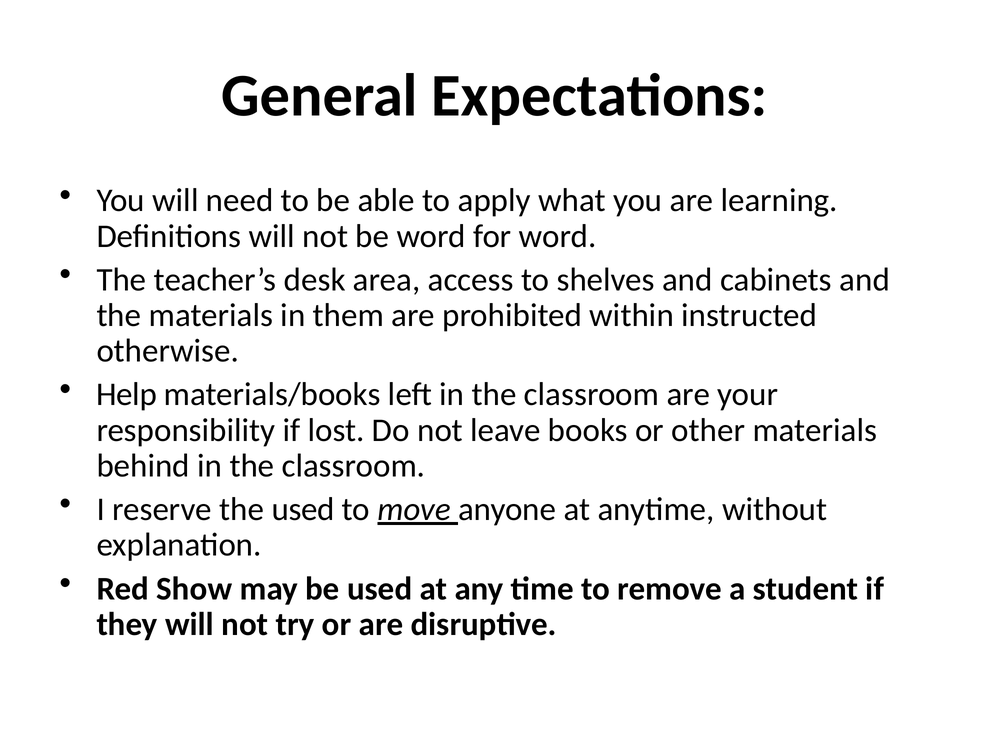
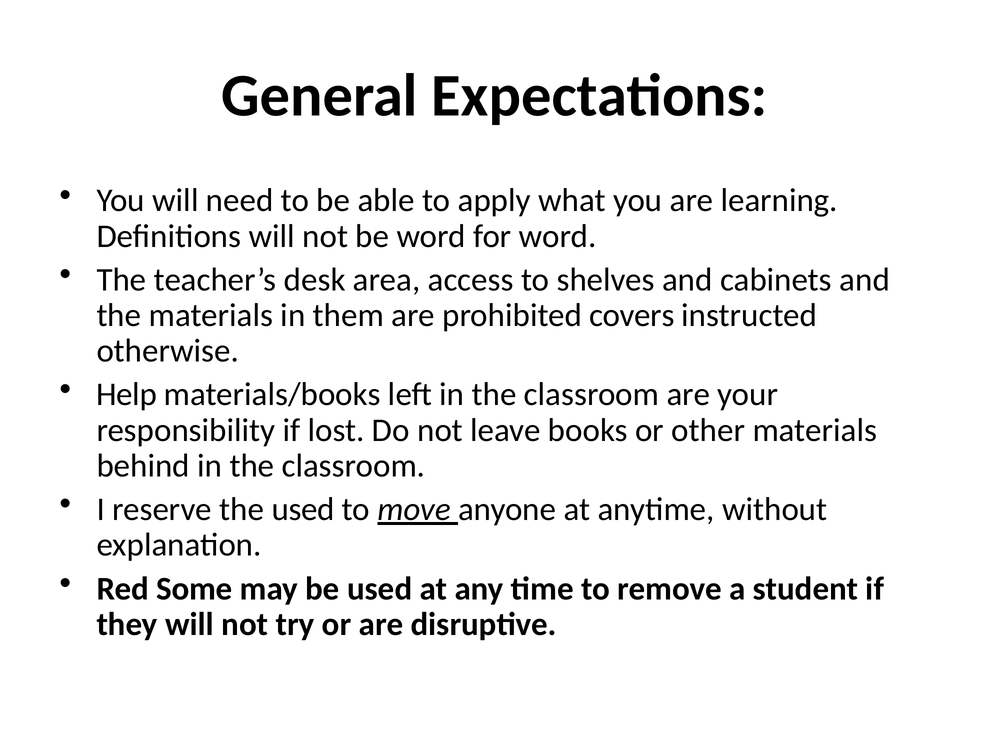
within: within -> covers
Show: Show -> Some
